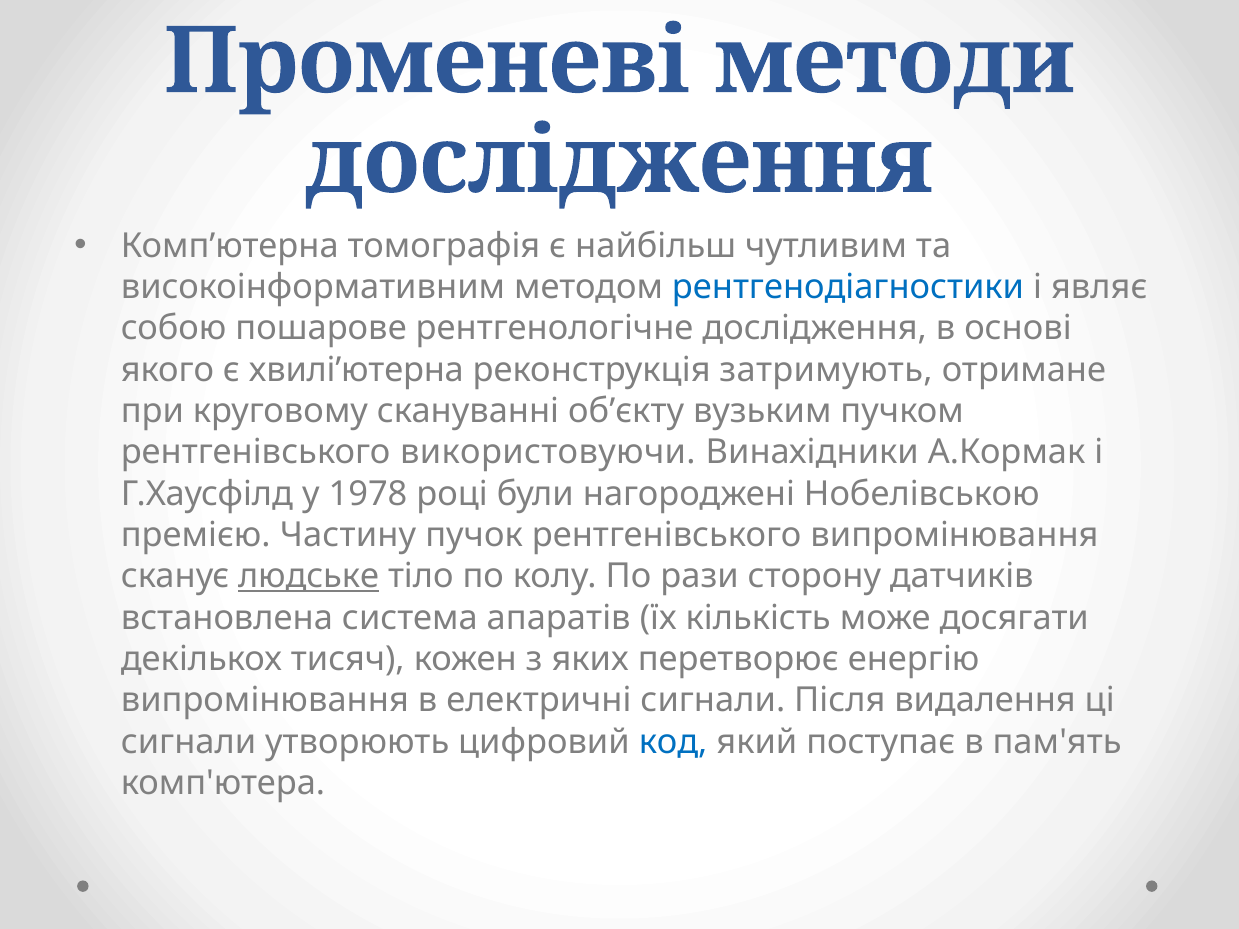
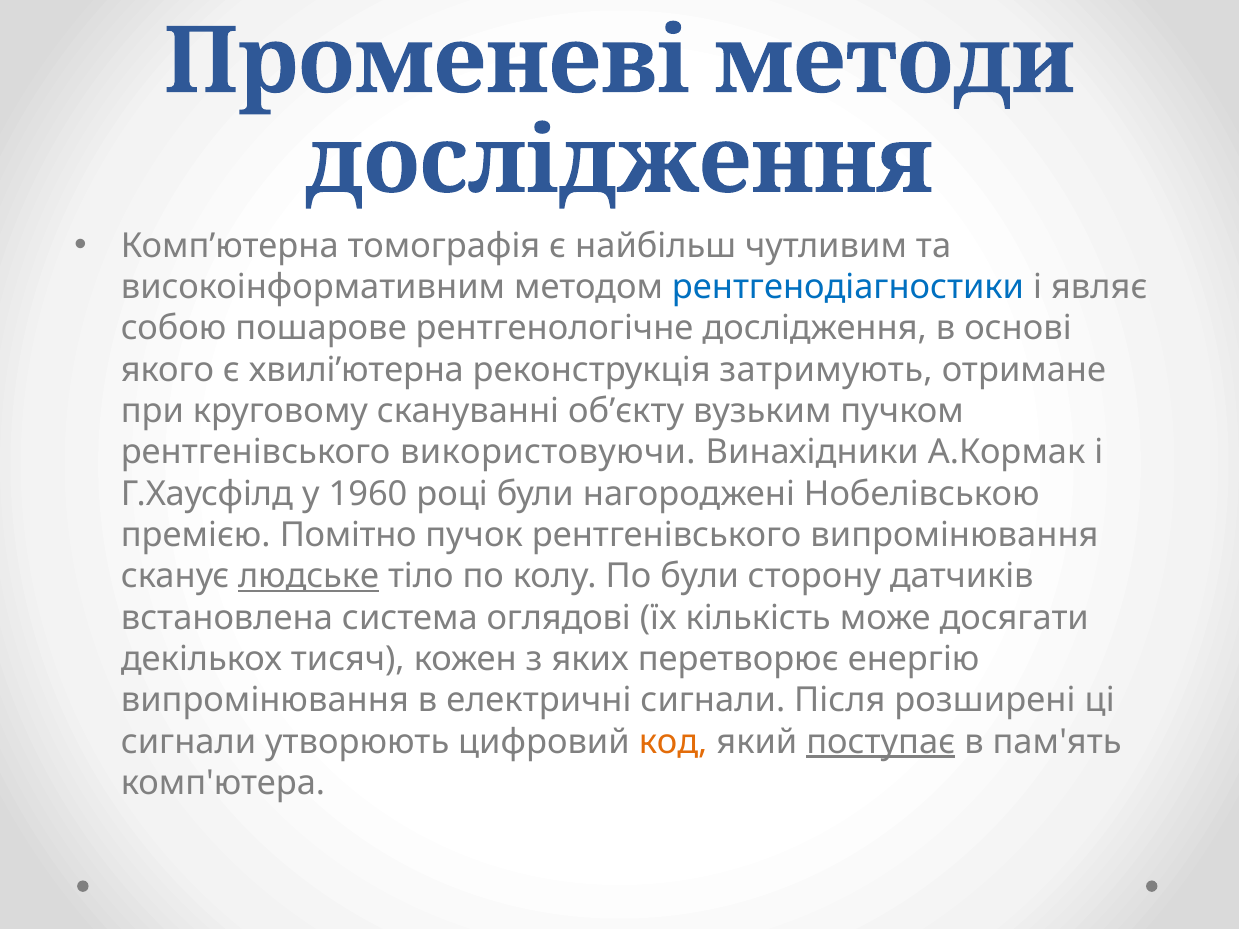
1978: 1978 -> 1960
Частину: Частину -> Помітно
По рази: рази -> були
апаратів: апаратів -> оглядові
видалення: видалення -> розширені
код colour: blue -> orange
поступає underline: none -> present
